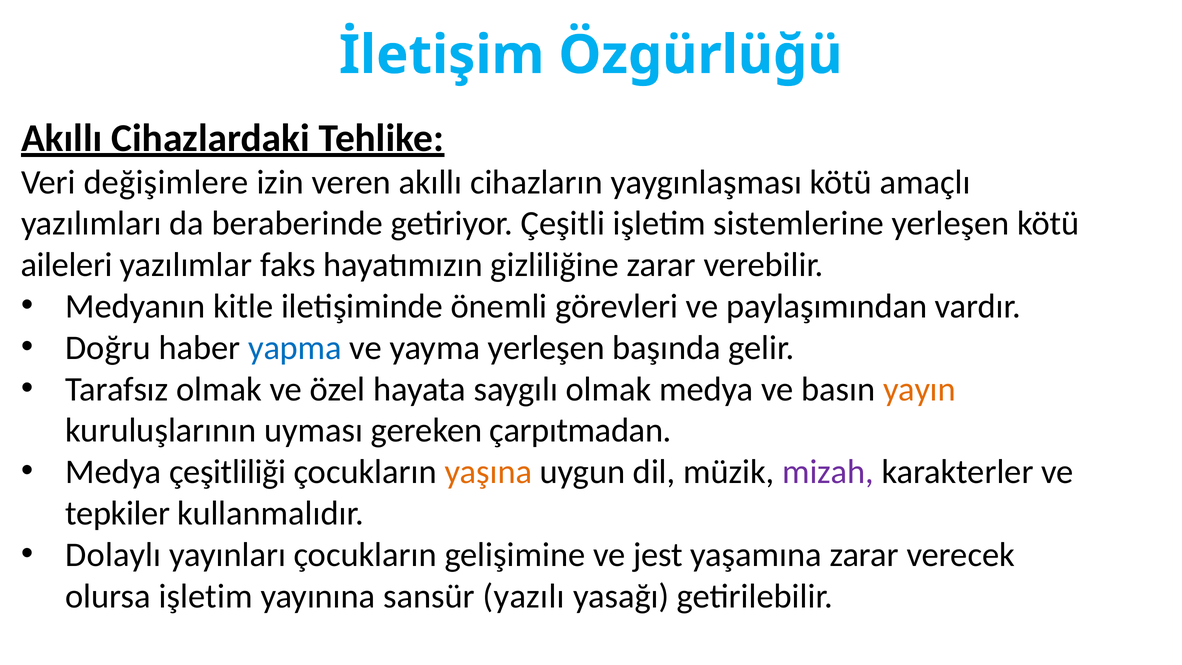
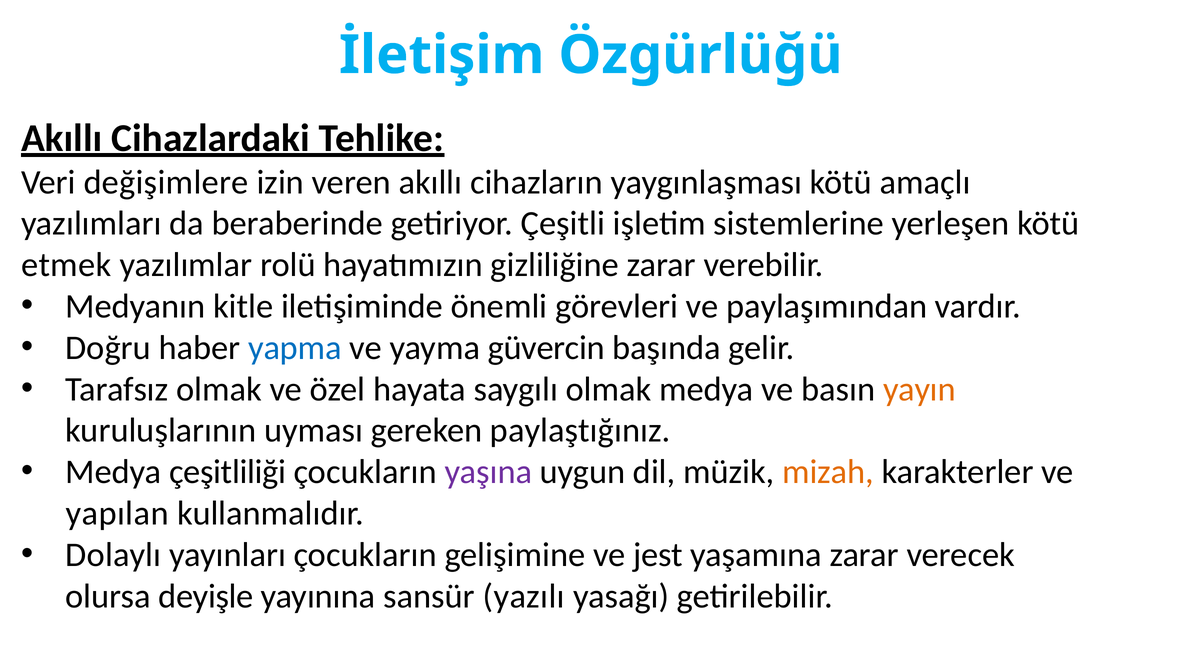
aileleri: aileleri -> etmek
faks: faks -> rolü
yayma yerleşen: yerleşen -> güvercin
çarpıtmadan: çarpıtmadan -> paylaştığınız
yaşına colour: orange -> purple
mizah colour: purple -> orange
tepkiler: tepkiler -> yapılan
olursa işletim: işletim -> deyişle
